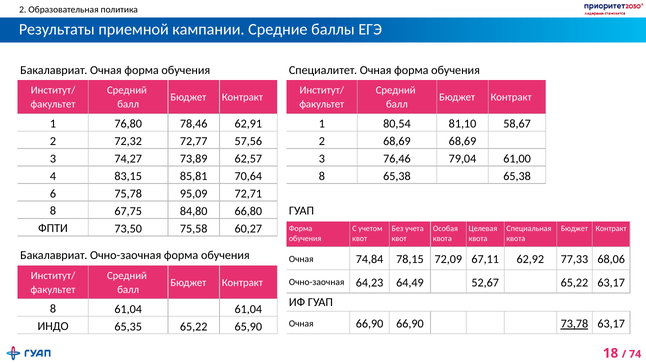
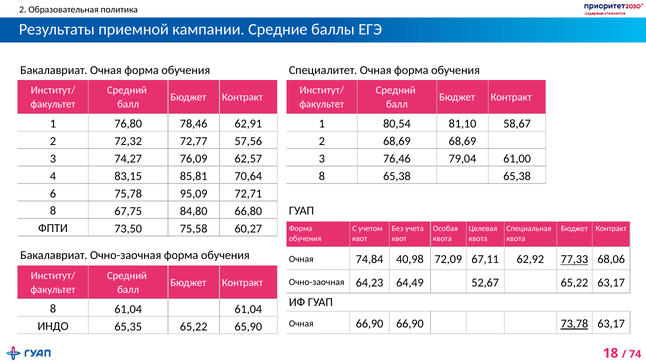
73,89: 73,89 -> 76,09
78,15: 78,15 -> 40,98
77,33 underline: none -> present
